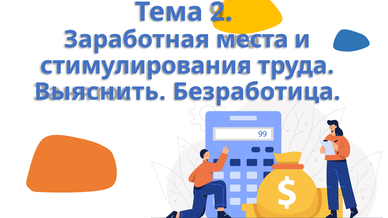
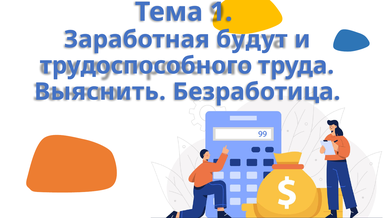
2: 2 -> 1
места: места -> будут
стимулирования: стимулирования -> трудоспособного
